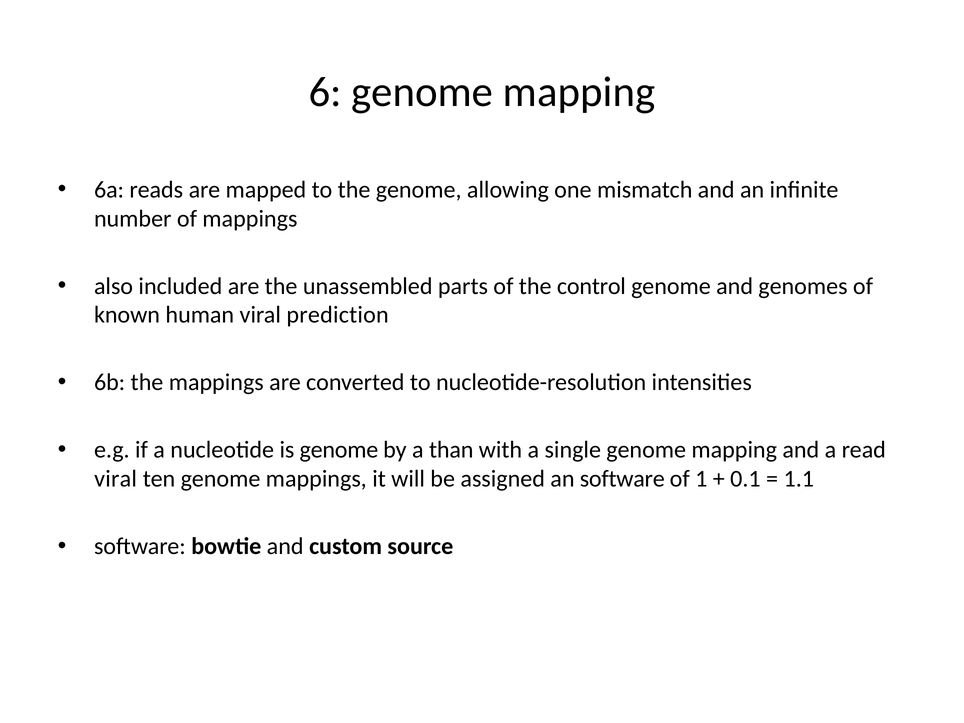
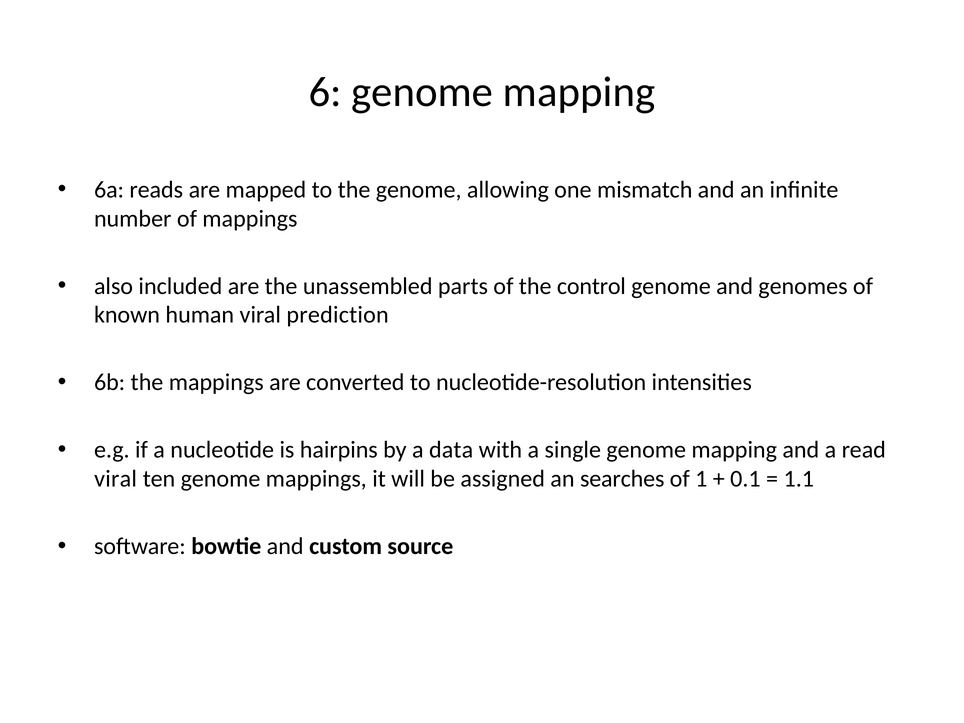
is genome: genome -> hairpins
than: than -> data
an software: software -> searches
